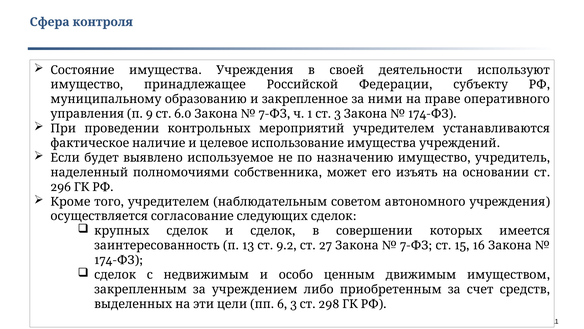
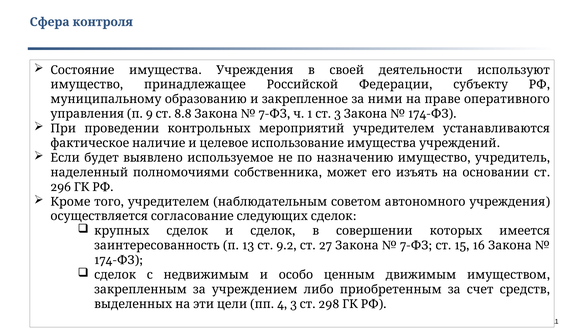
6.0: 6.0 -> 8.8
6: 6 -> 4
